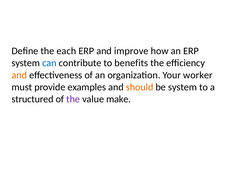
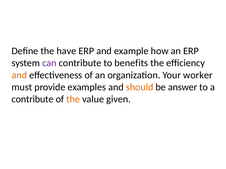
each: each -> have
improve: improve -> example
can colour: blue -> purple
be system: system -> answer
structured at (33, 99): structured -> contribute
the at (73, 99) colour: purple -> orange
make: make -> given
